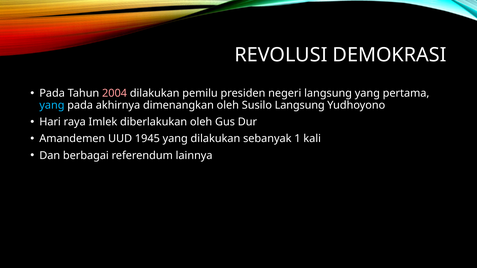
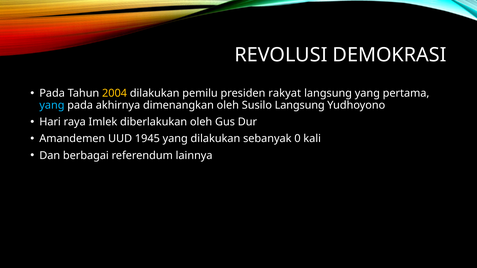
2004 colour: pink -> yellow
negeri: negeri -> rakyat
1: 1 -> 0
